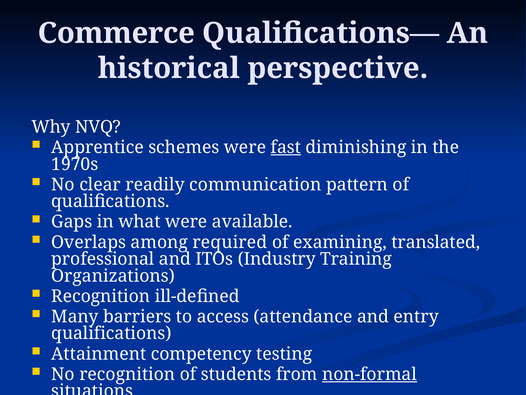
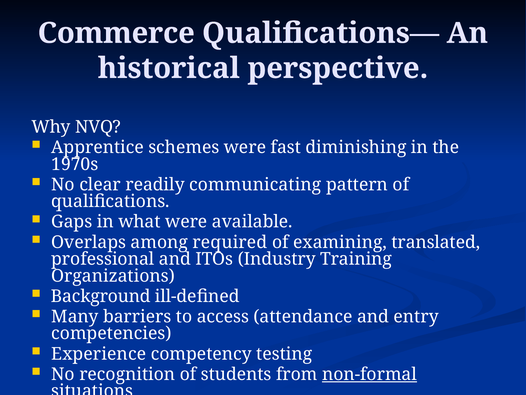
fast underline: present -> none
communication: communication -> communicating
Recognition at (101, 296): Recognition -> Background
qualifications at (111, 333): qualifications -> competencies
Attainment: Attainment -> Experience
